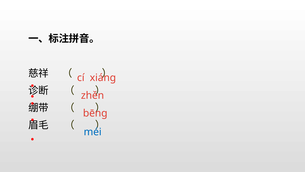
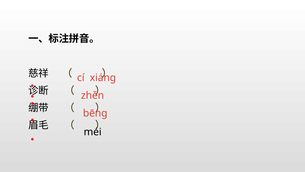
méi colour: blue -> black
